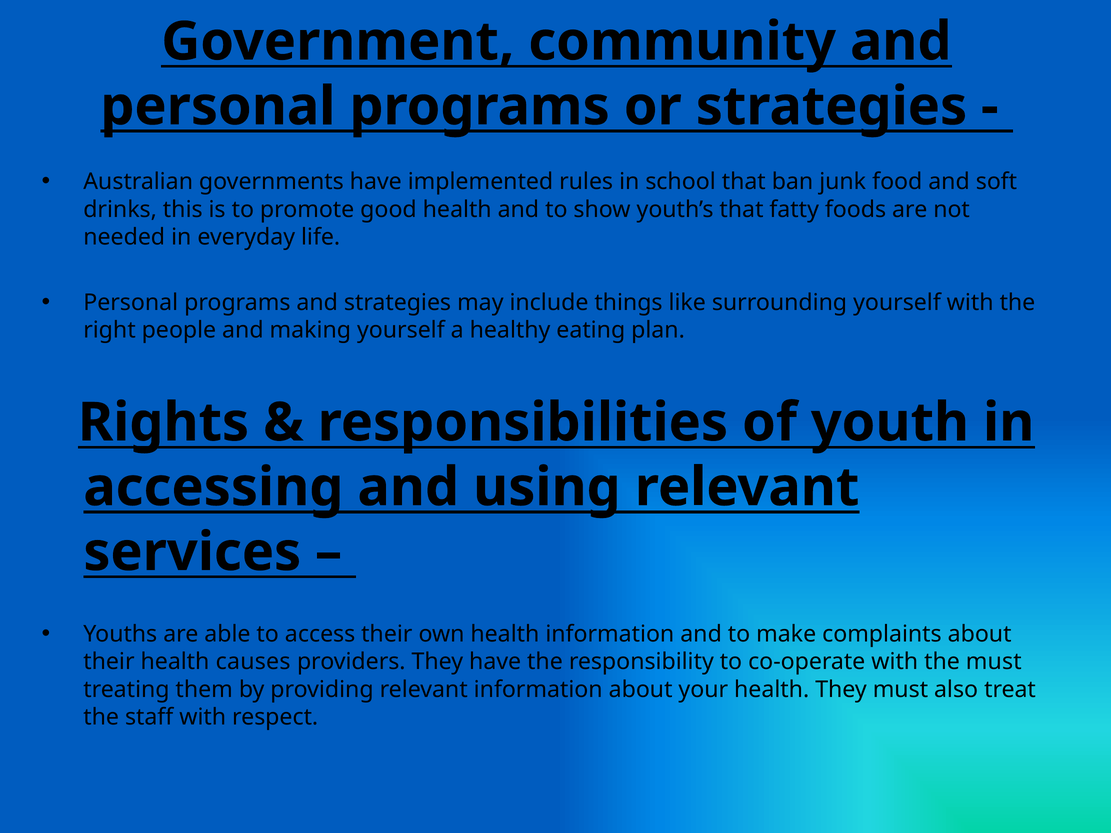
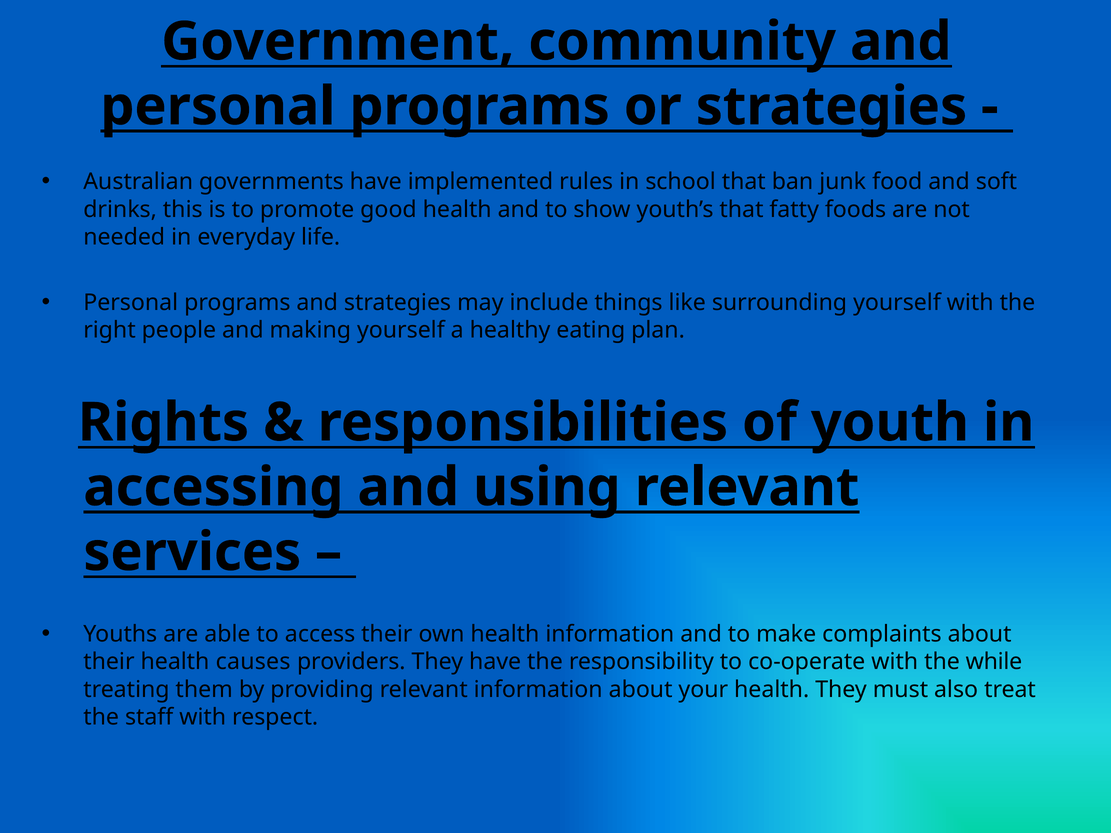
the must: must -> while
